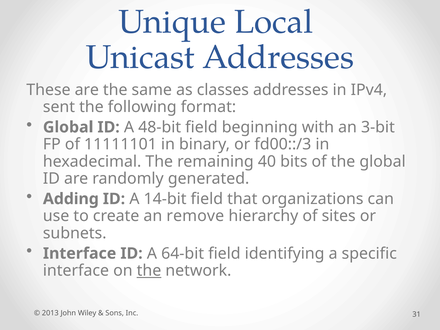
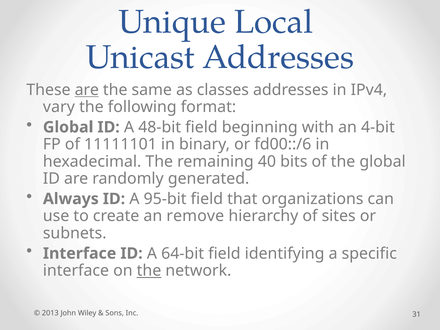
are at (87, 90) underline: none -> present
sent: sent -> vary
3-bit: 3-bit -> 4-bit
fd00::/3: fd00::/3 -> fd00::/6
Adding: Adding -> Always
14-bit: 14-bit -> 95-bit
